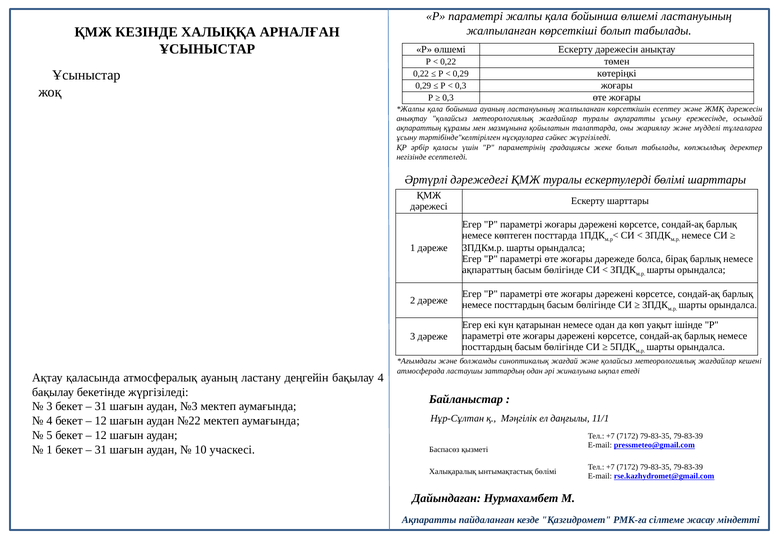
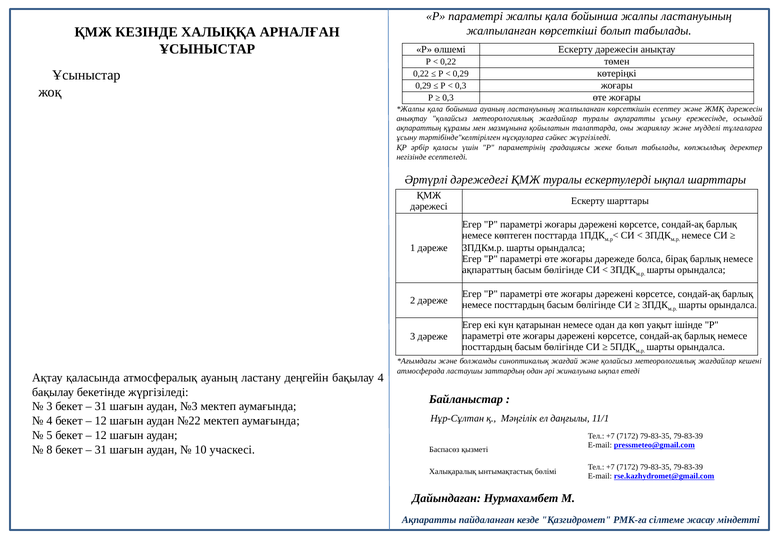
бойынша өлшемі: өлшемі -> жалпы
ескертулерді бөлімі: бөлімі -> ықпал
1 at (49, 450): 1 -> 8
